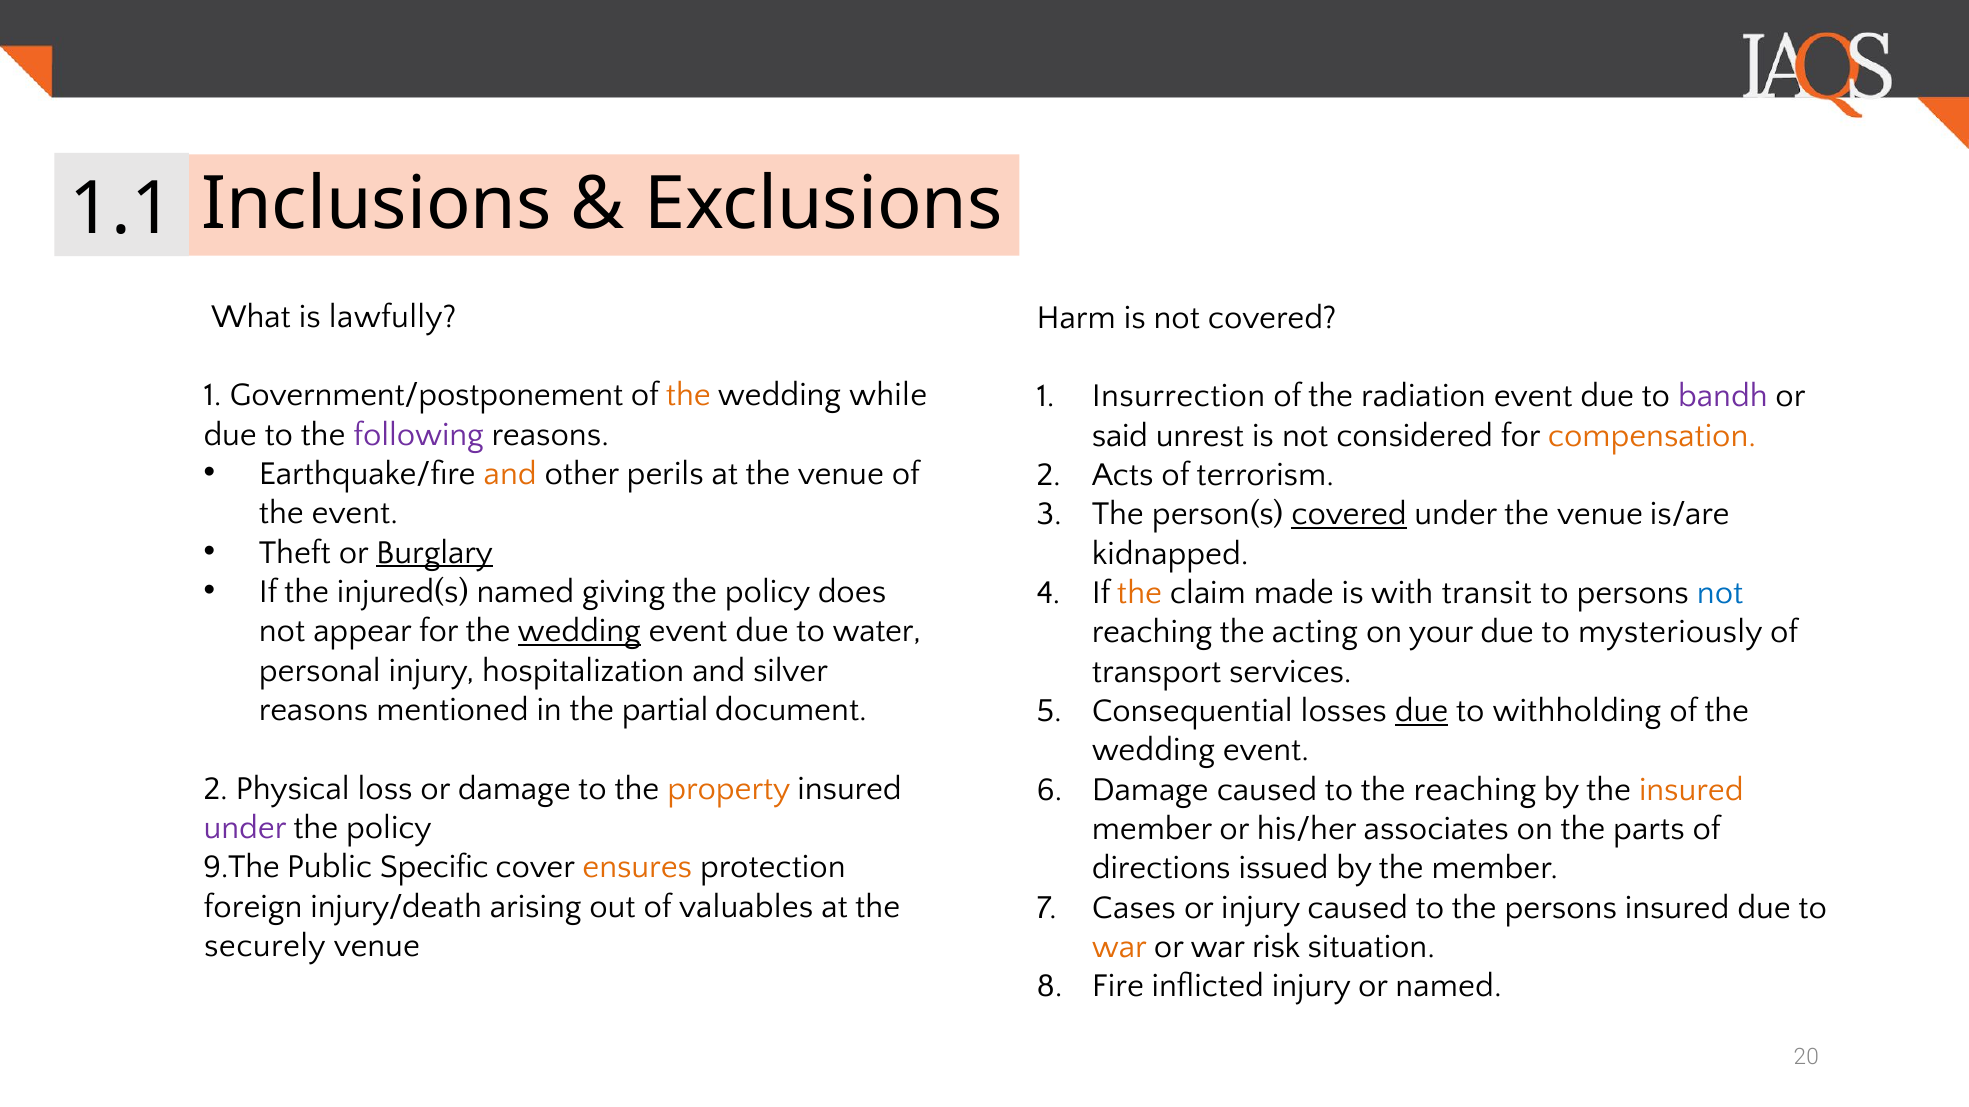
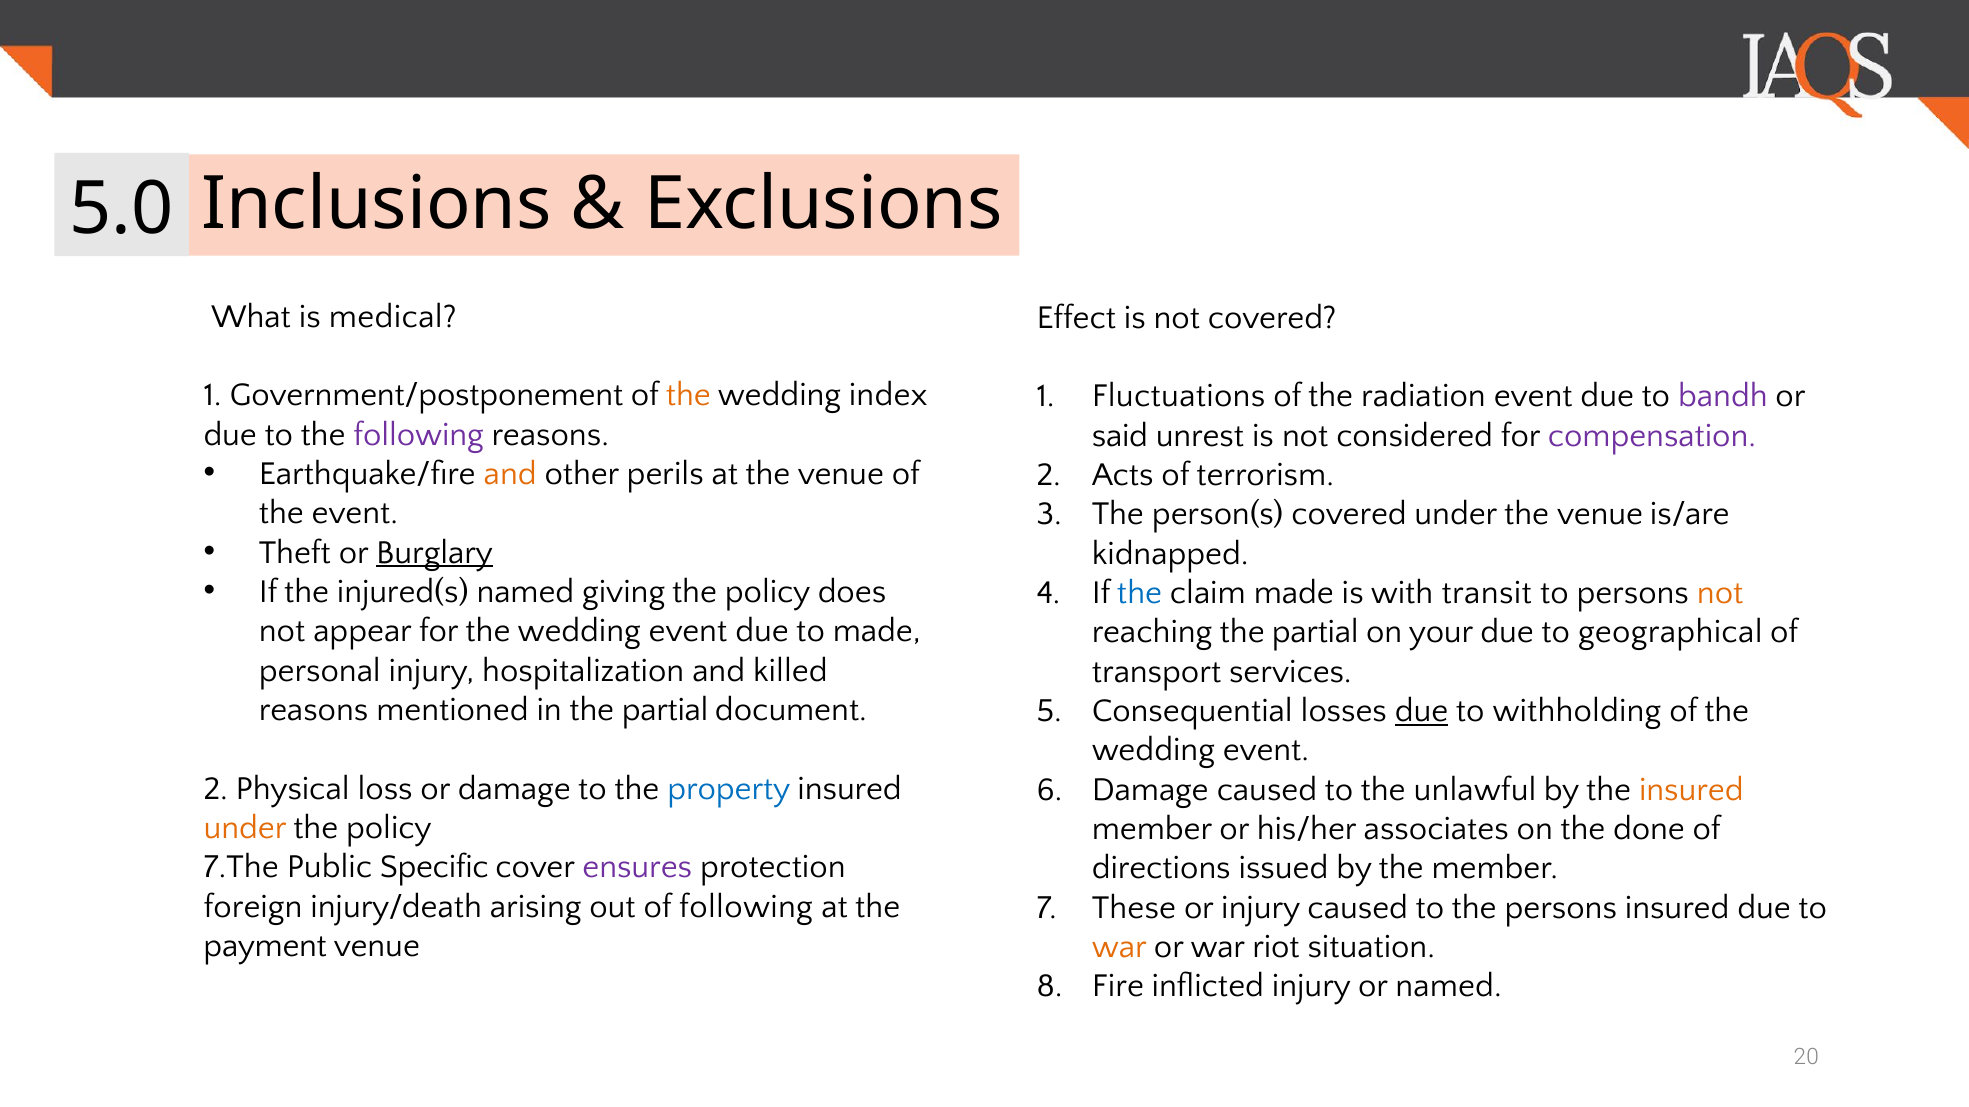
1.1: 1.1 -> 5.0
lawfully: lawfully -> medical
Harm: Harm -> Effect
while: while -> index
Insurrection: Insurrection -> Fluctuations
compensation colour: orange -> purple
covered at (1349, 514) underline: present -> none
the at (1140, 593) colour: orange -> blue
not at (1720, 593) colour: blue -> orange
wedding at (579, 631) underline: present -> none
to water: water -> made
reaching the acting: acting -> partial
mysteriously: mysteriously -> geographical
silver: silver -> killed
property colour: orange -> blue
the reaching: reaching -> unlawful
under at (245, 828) colour: purple -> orange
parts: parts -> done
9.The: 9.The -> 7.The
ensures colour: orange -> purple
of valuables: valuables -> following
Cases: Cases -> These
securely: securely -> payment
risk: risk -> riot
